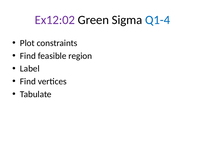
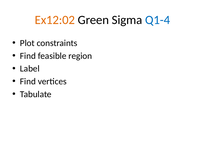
Ex12:02 colour: purple -> orange
